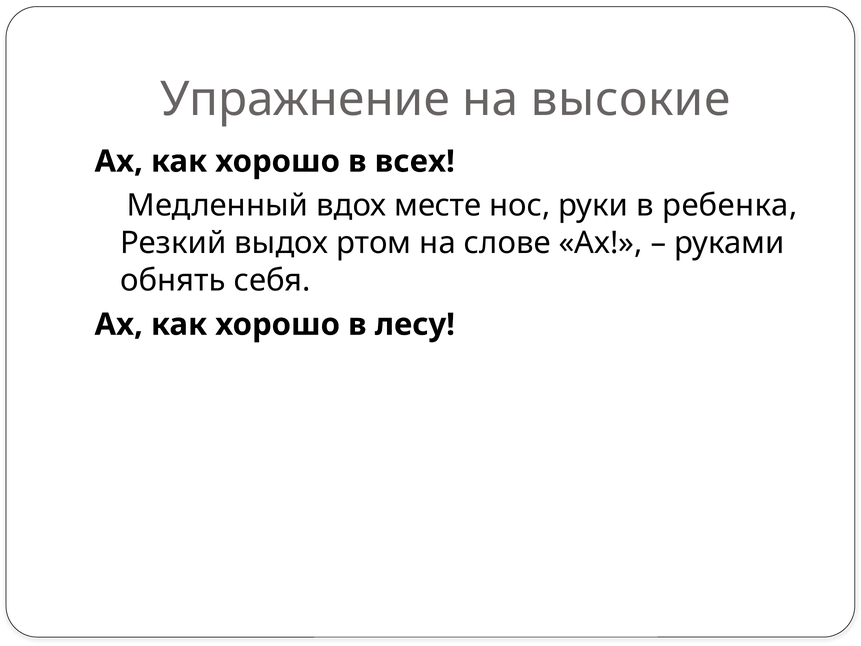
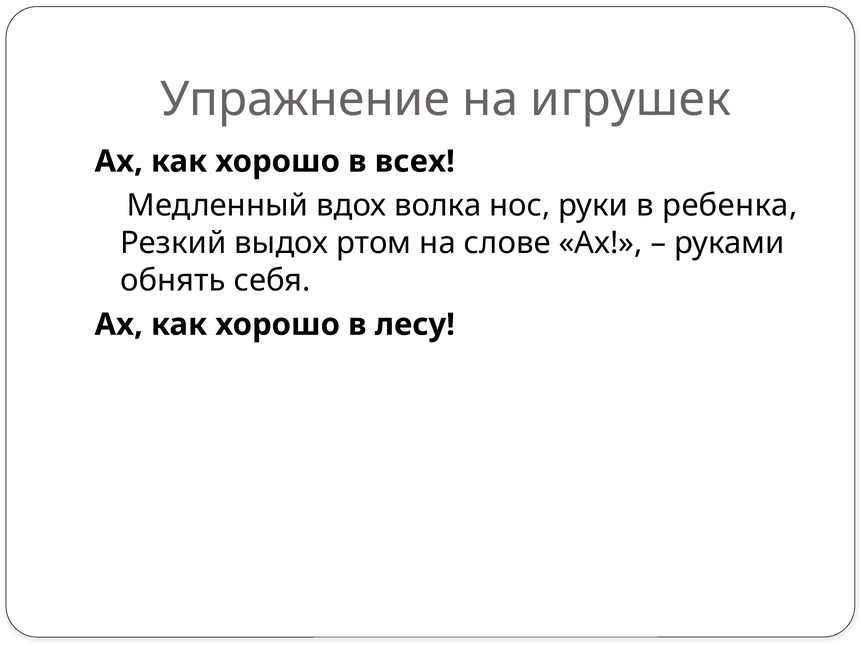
высокие: высокие -> игрушек
месте: месте -> волка
